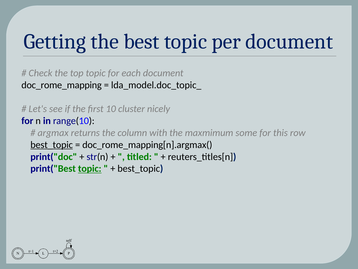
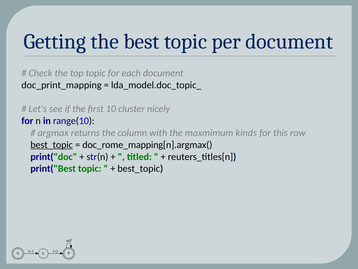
doc_rome_mapping: doc_rome_mapping -> doc_print_mapping
some: some -> kinds
topic at (90, 168) underline: present -> none
